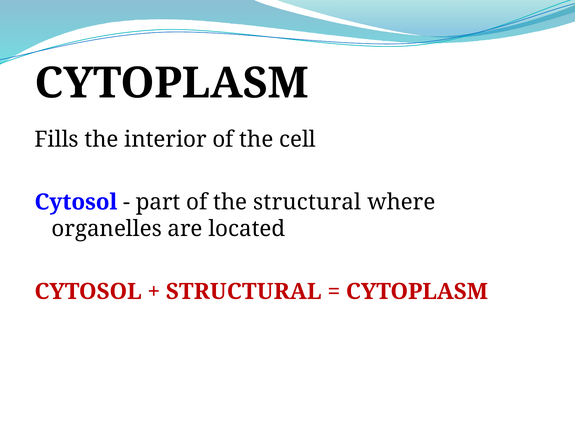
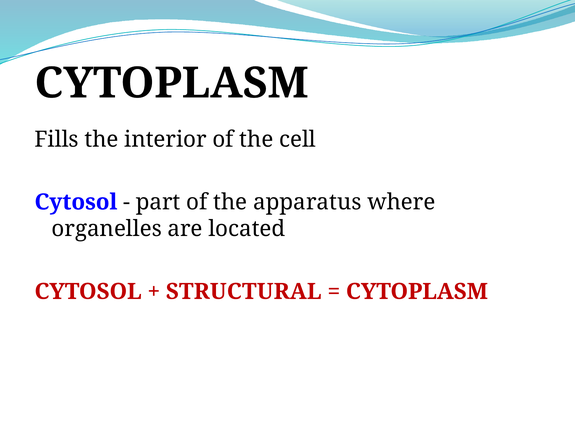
the structural: structural -> apparatus
